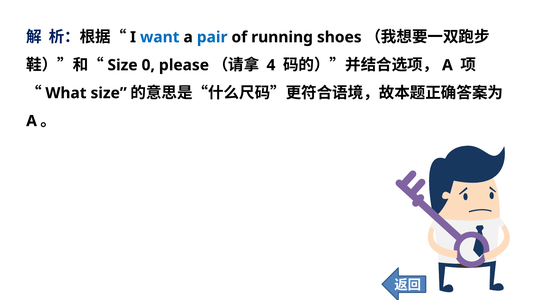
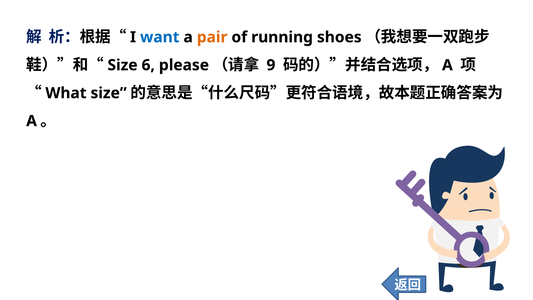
pair colour: blue -> orange
0: 0 -> 6
4: 4 -> 9
